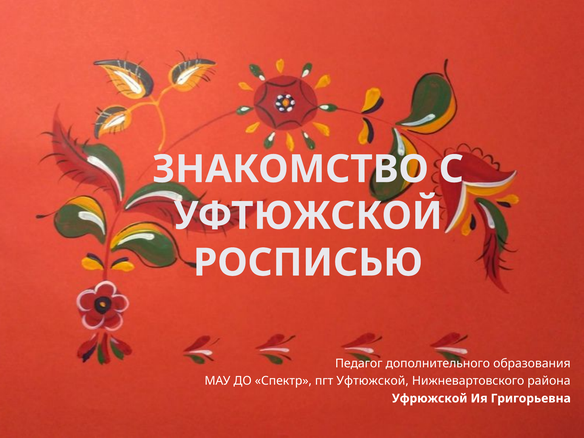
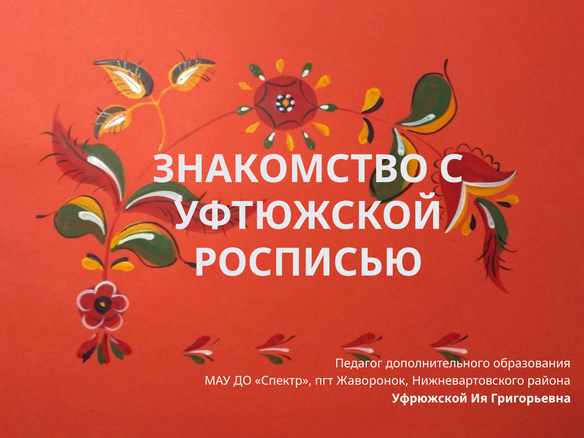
пгт Уфтюжской: Уфтюжской -> Жаворонок
